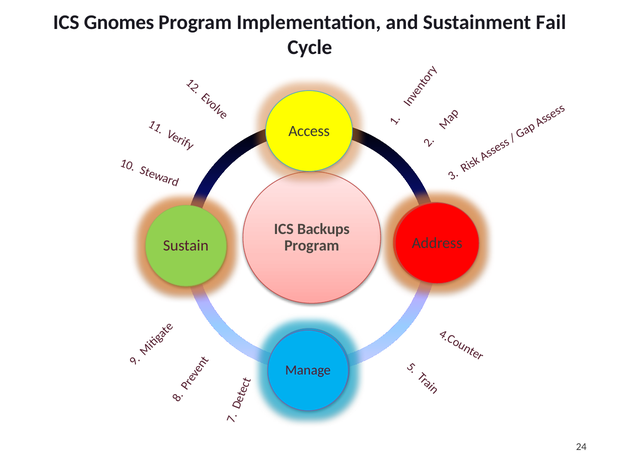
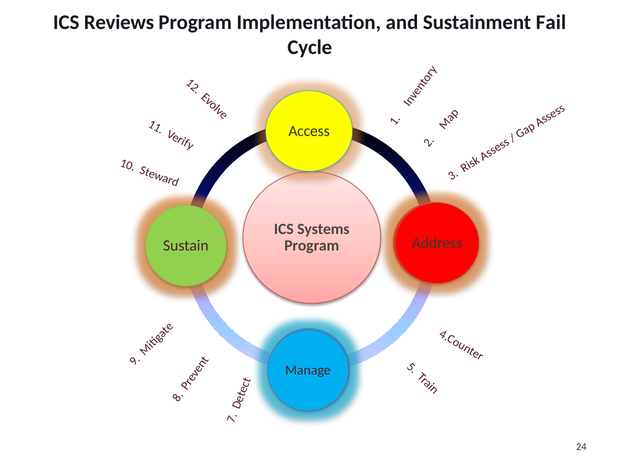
Gnomes: Gnomes -> Reviews
Backups: Backups -> Systems
